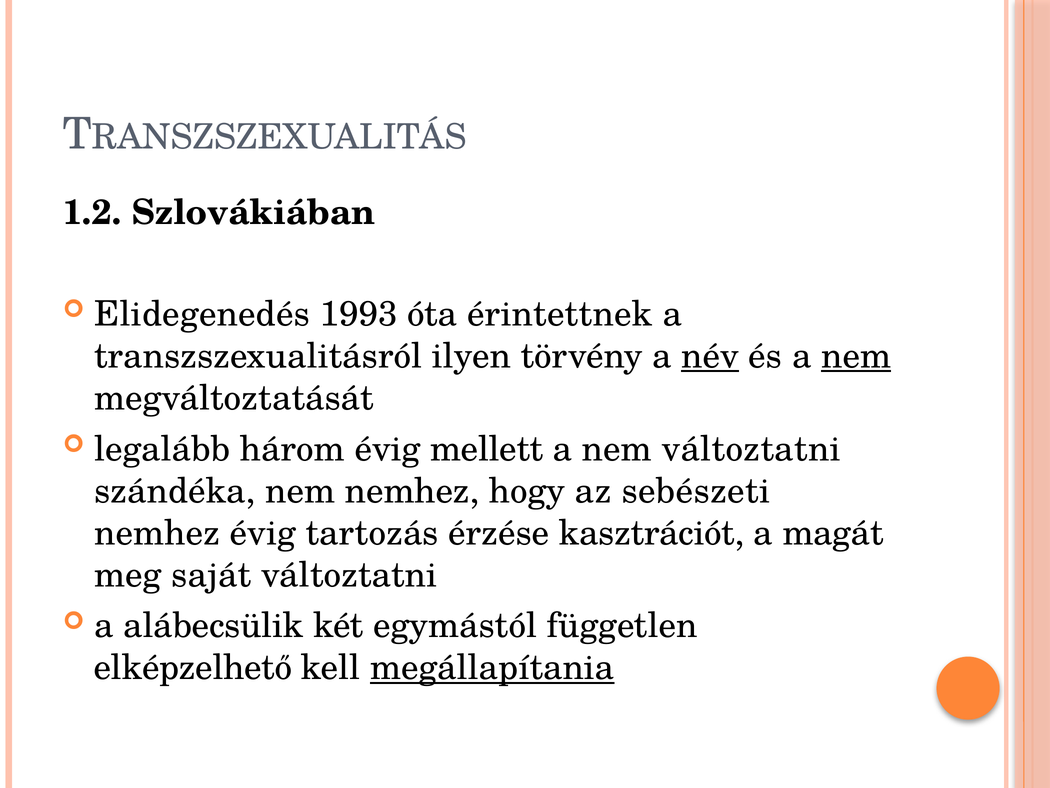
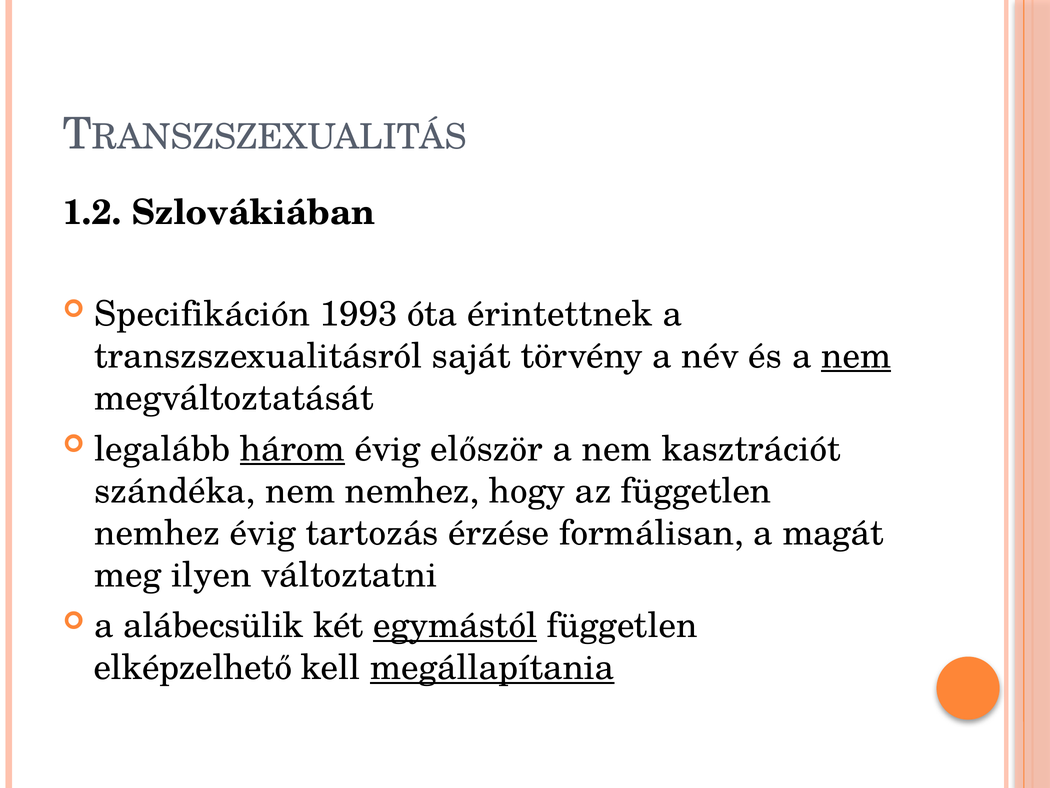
Elidegenedés: Elidegenedés -> Specifikáción
ilyen: ilyen -> saját
név underline: present -> none
három underline: none -> present
mellett: mellett -> először
nem változtatni: változtatni -> kasztrációt
az sebészeti: sebészeti -> független
kasztrációt: kasztrációt -> formálisan
saját: saját -> ilyen
egymástól underline: none -> present
